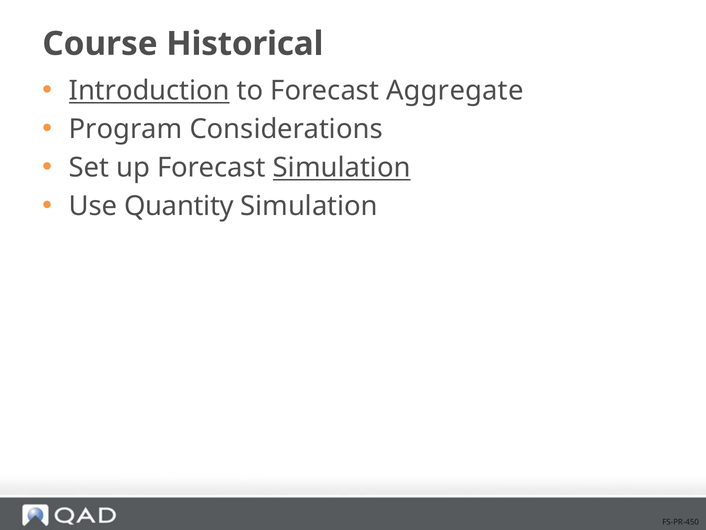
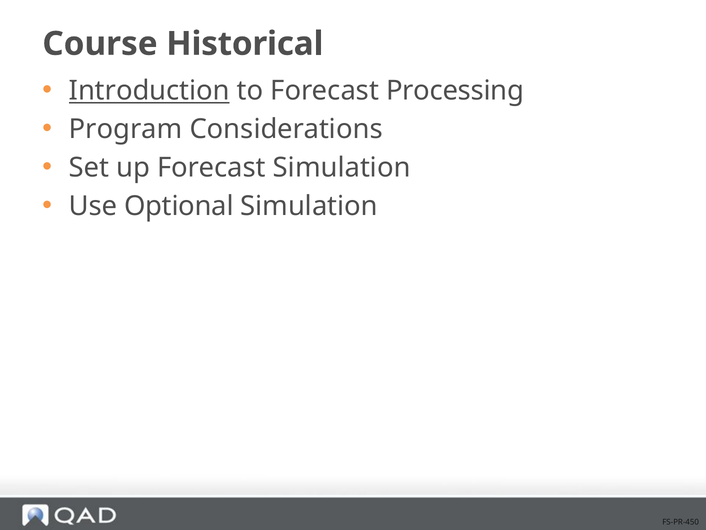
Aggregate: Aggregate -> Processing
Simulation at (342, 168) underline: present -> none
Quantity: Quantity -> Optional
